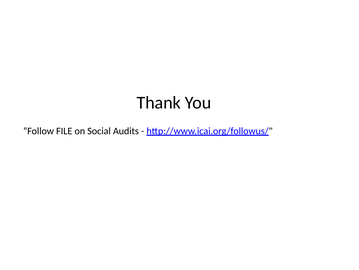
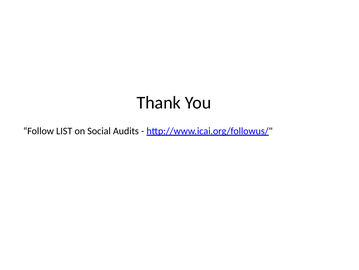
FILE: FILE -> LIST
